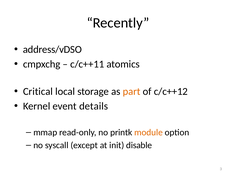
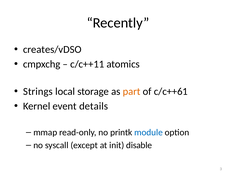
address/vDSO: address/vDSO -> creates/vDSO
Critical: Critical -> Strings
c/c++12: c/c++12 -> c/c++61
module colour: orange -> blue
